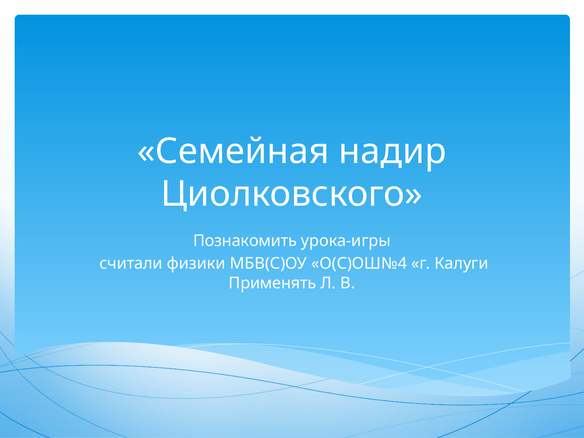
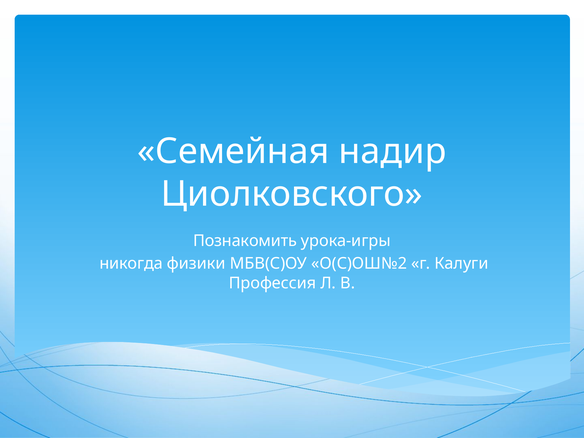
считали: считали -> никогда
О(С)ОШ№4: О(С)ОШ№4 -> О(С)ОШ№2
Применять: Применять -> Профессия
